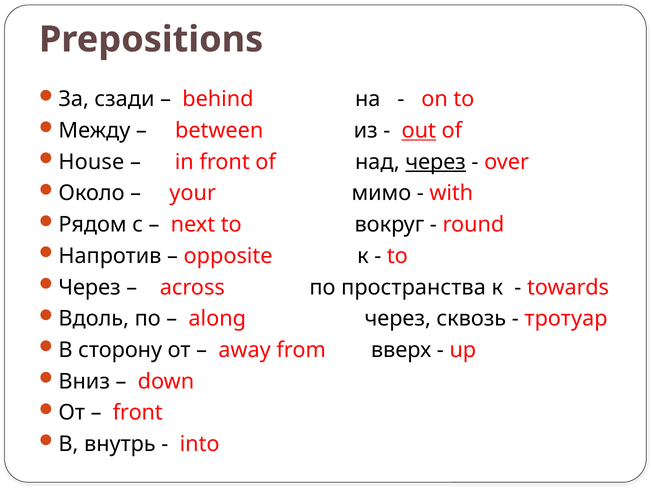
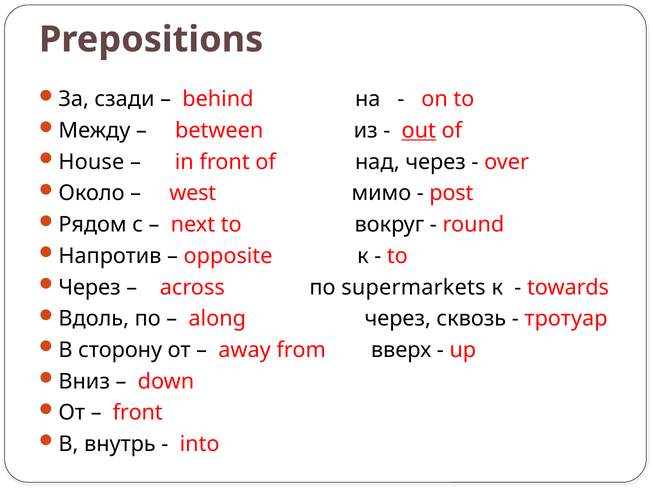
через at (436, 162) underline: present -> none
your: your -> west
with: with -> post
пространства: пространства -> supermarkets
